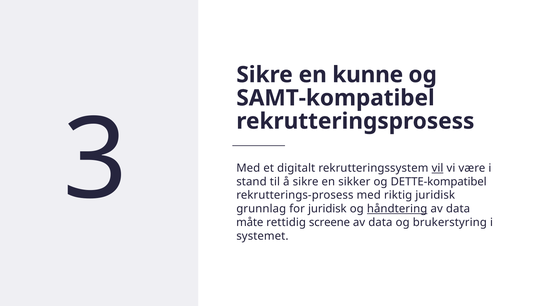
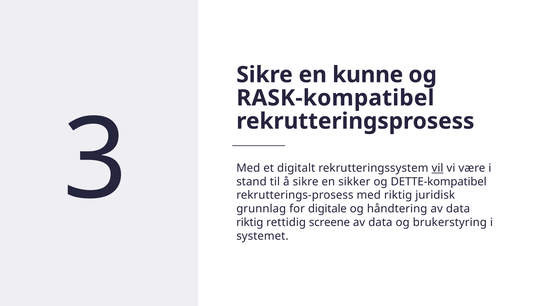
SAMT-kompatibel: SAMT-kompatibel -> RASK-kompatibel
for juridisk: juridisk -> digitale
håndtering underline: present -> none
måte at (250, 222): måte -> riktig
